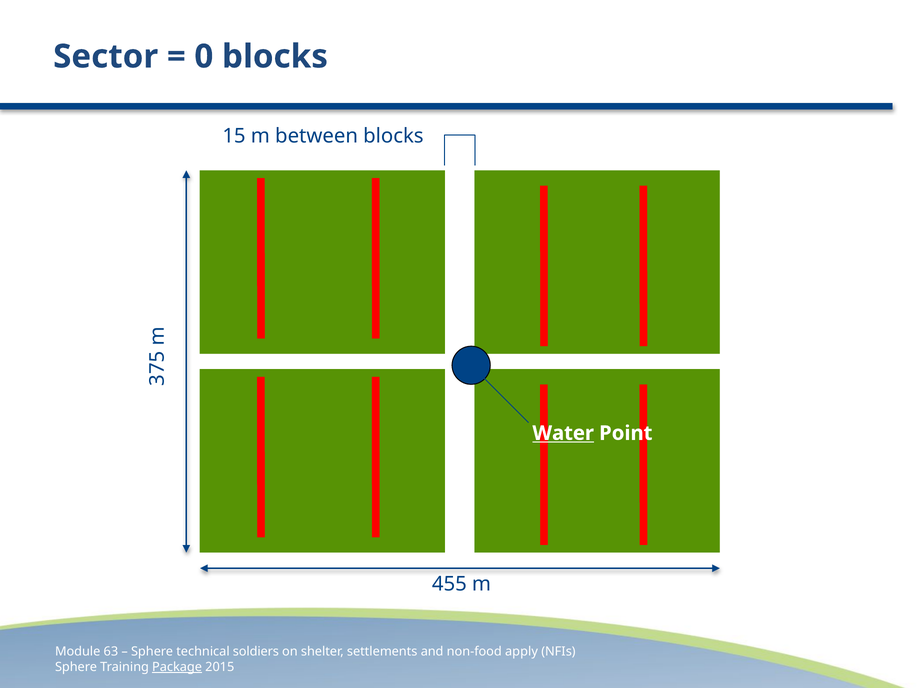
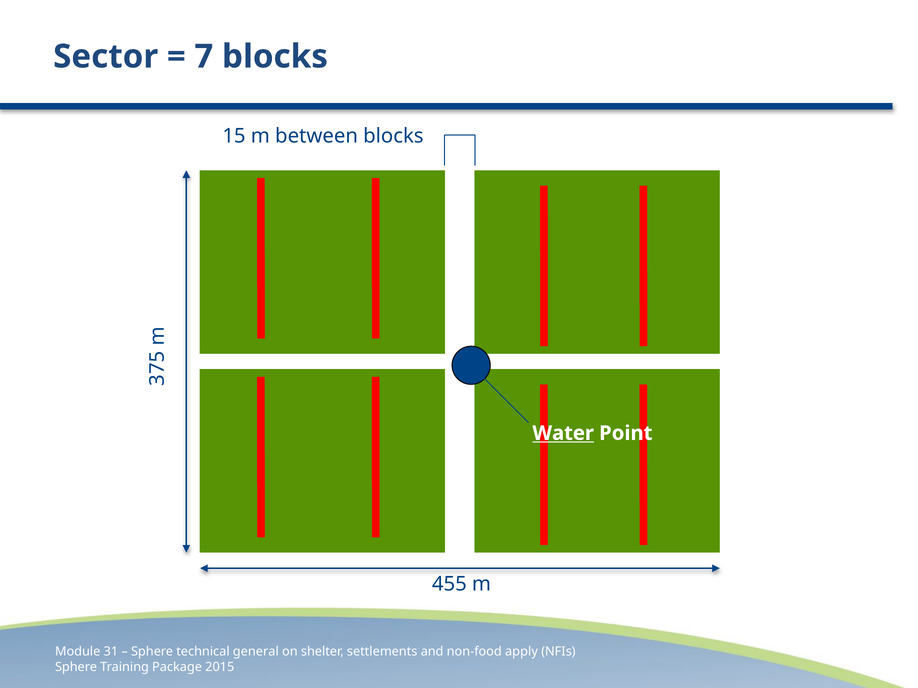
0 at (204, 57): 0 -> 7
63: 63 -> 31
soldiers: soldiers -> general
Package underline: present -> none
